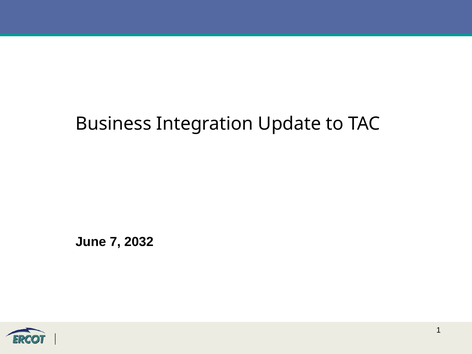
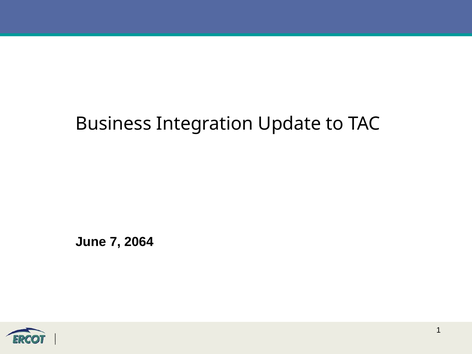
2032: 2032 -> 2064
